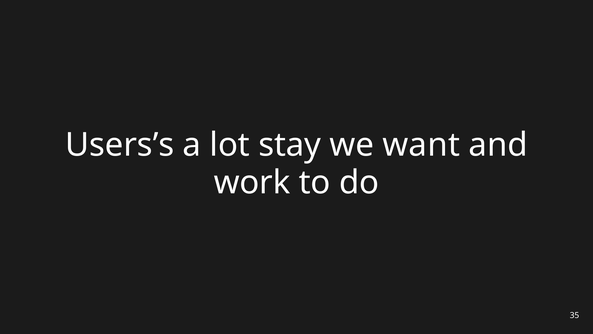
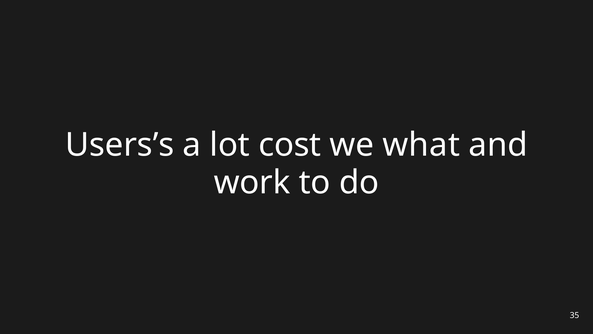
stay: stay -> cost
want: want -> what
